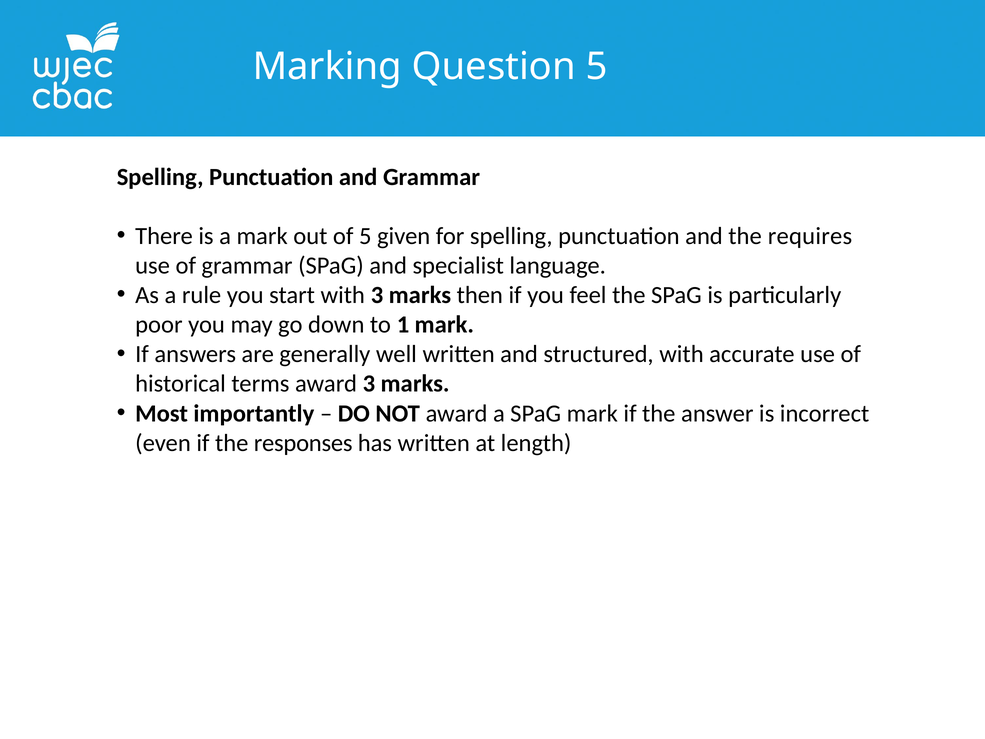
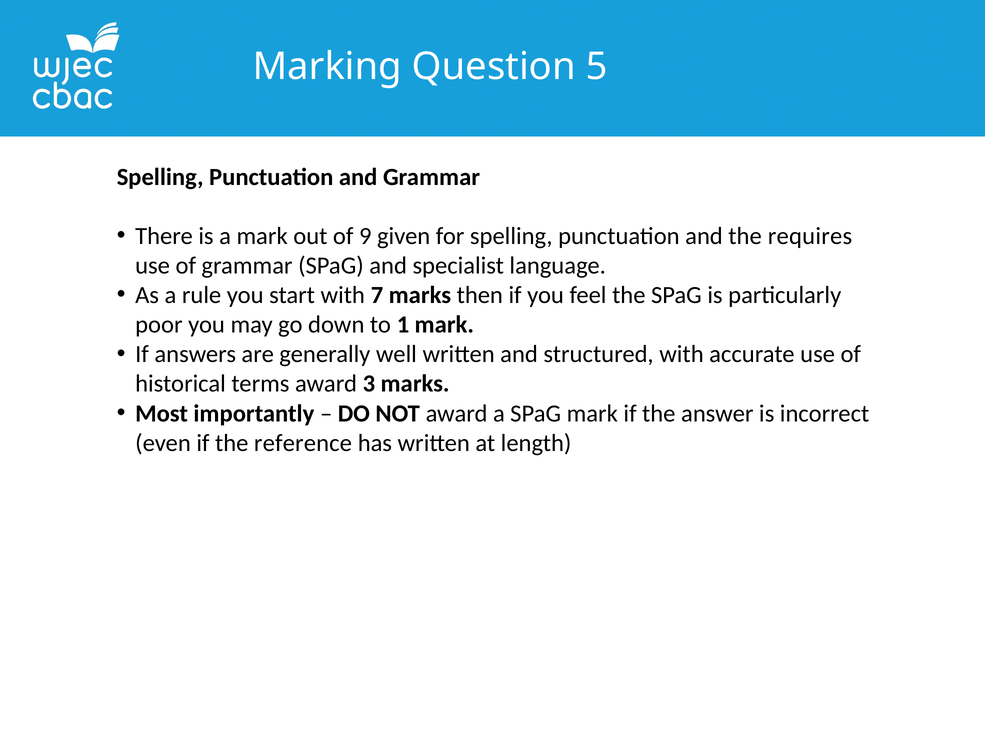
of 5: 5 -> 9
with 3: 3 -> 7
responses: responses -> reference
